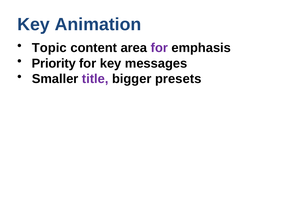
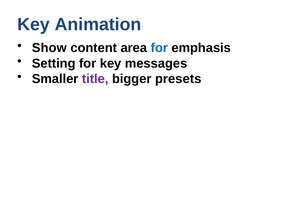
Topic: Topic -> Show
for at (159, 48) colour: purple -> blue
Priority: Priority -> Setting
